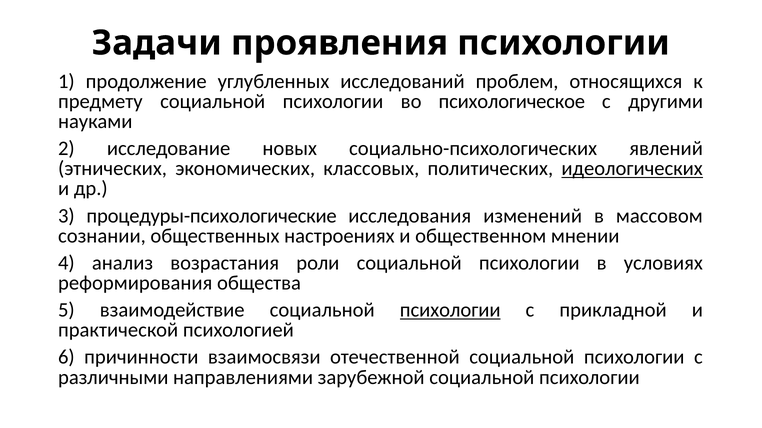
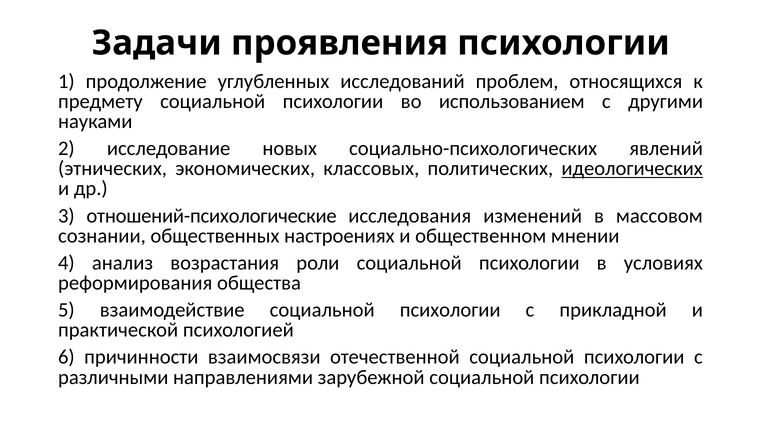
психологическое: психологическое -> использованием
процедуры-психологические: процедуры-психологические -> отношений-психологические
психологии at (450, 310) underline: present -> none
